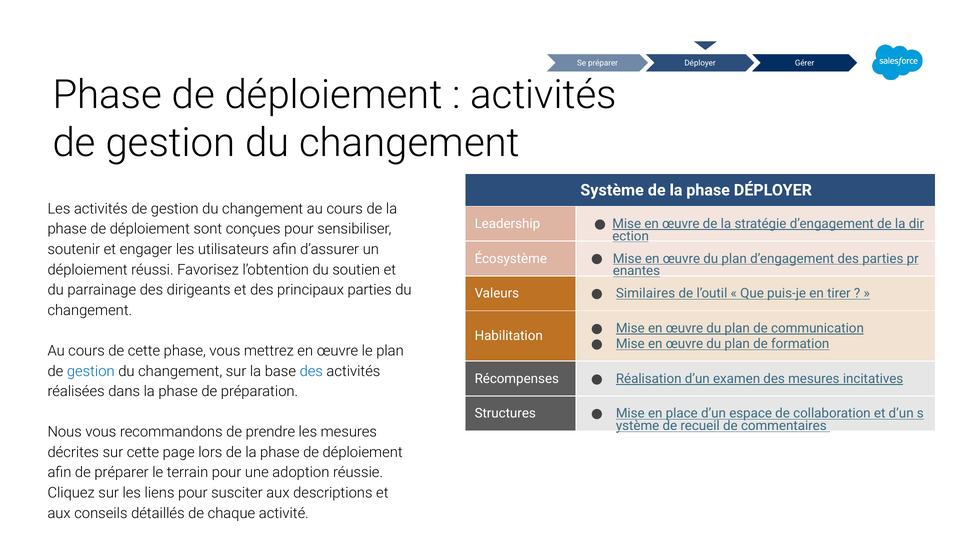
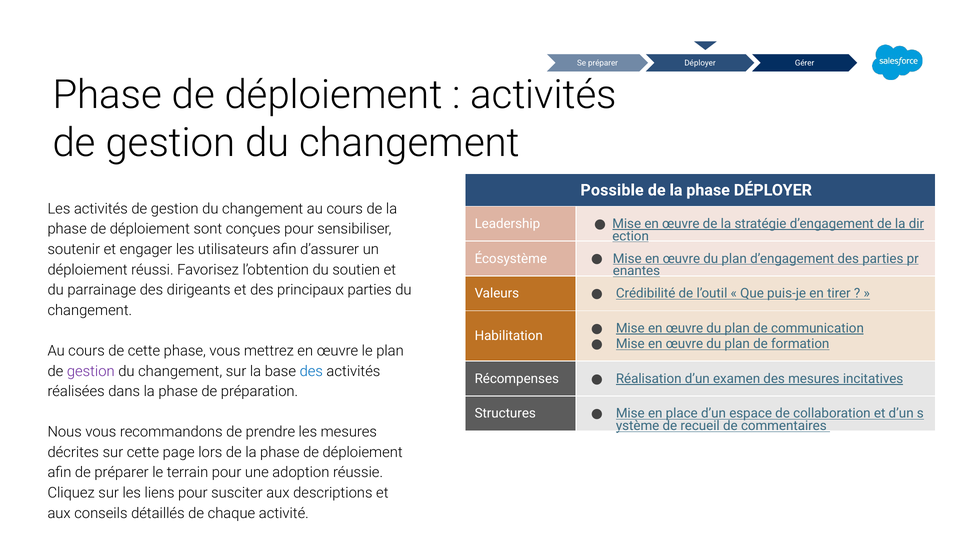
Système: Système -> Possible
Similaires: Similaires -> Crédibilité
gestion at (91, 371) colour: blue -> purple
